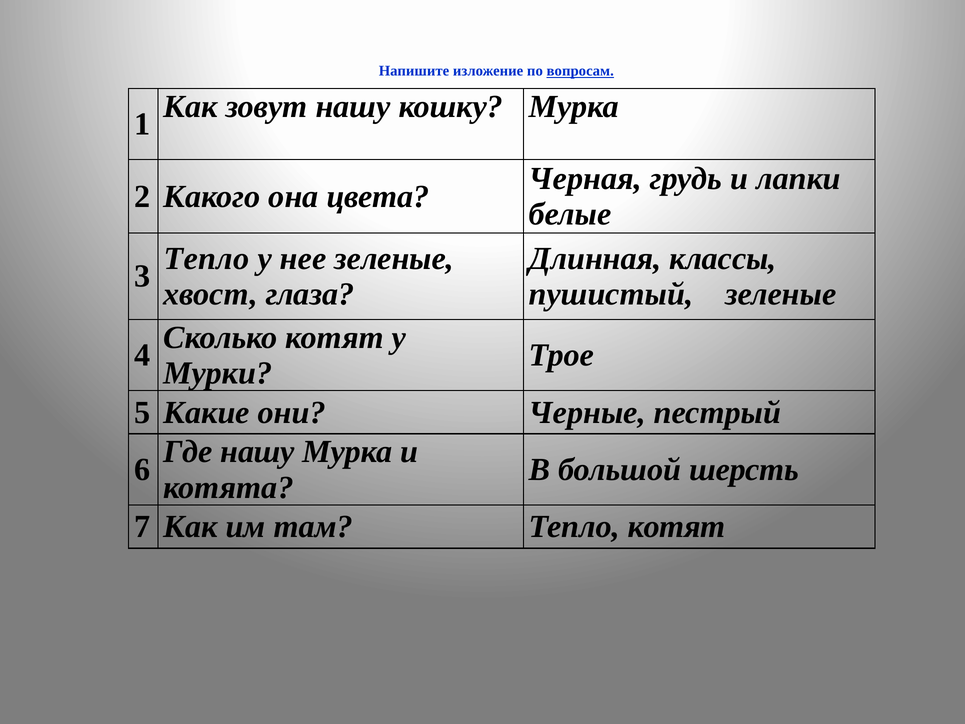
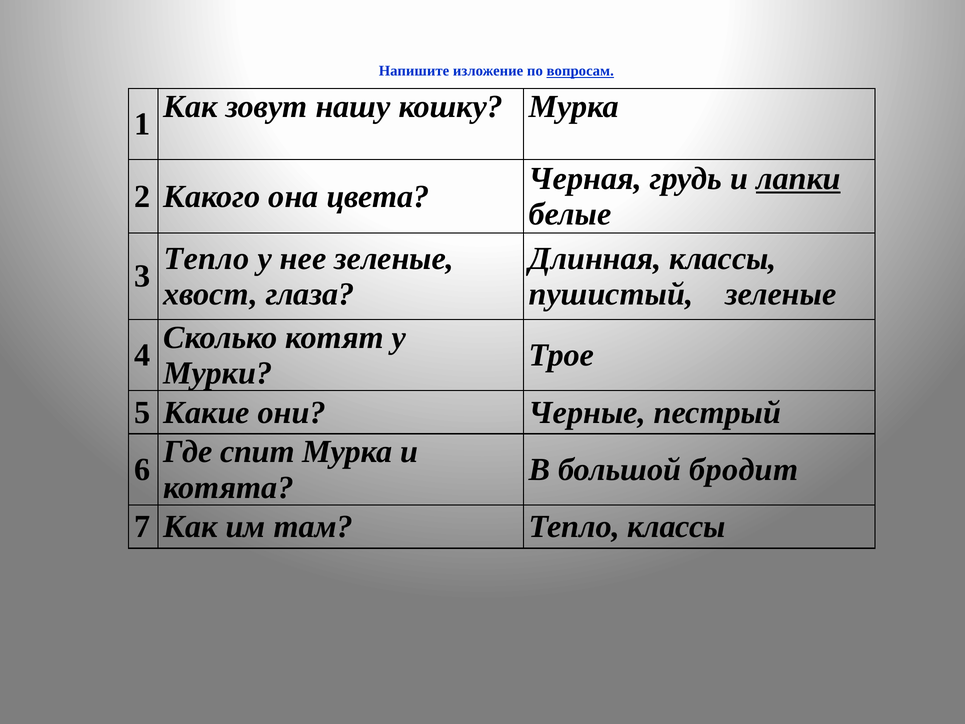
лапки underline: none -> present
Где нашу: нашу -> спит
шерсть: шерсть -> бродит
Тепло котят: котят -> классы
